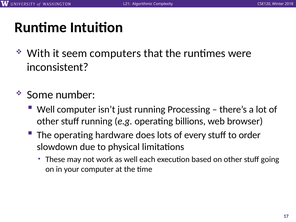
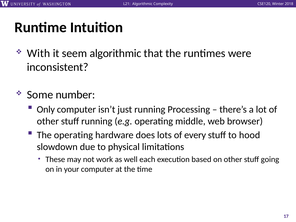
seem computers: computers -> algorithmic
Well at (46, 109): Well -> Only
billions: billions -> middle
order: order -> hood
